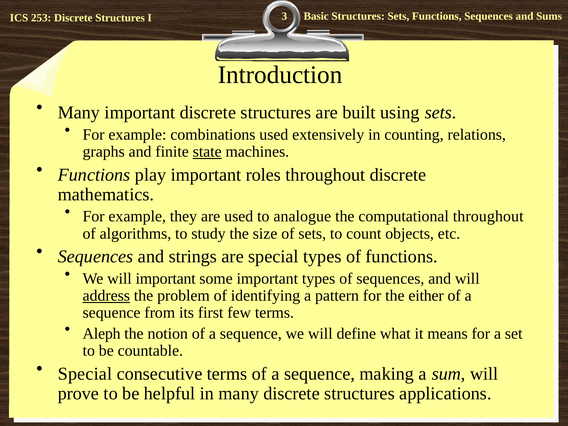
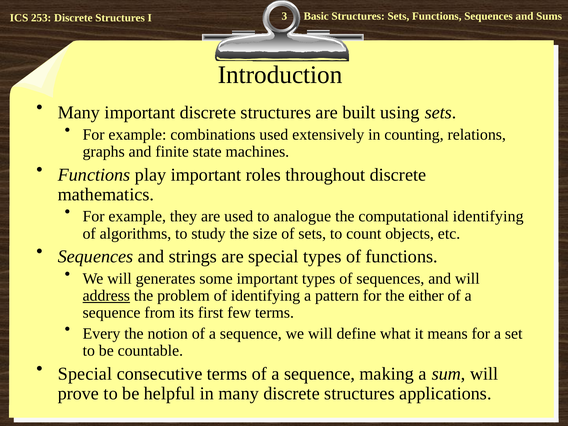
state underline: present -> none
computational throughout: throughout -> identifying
will important: important -> generates
Aleph: Aleph -> Every
